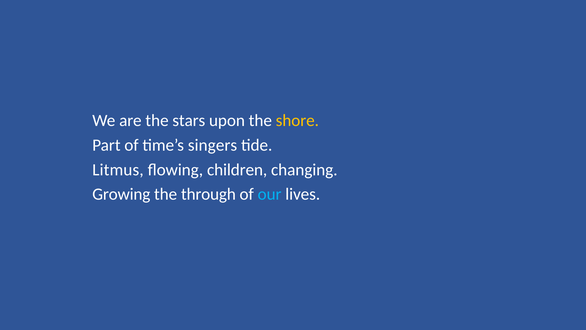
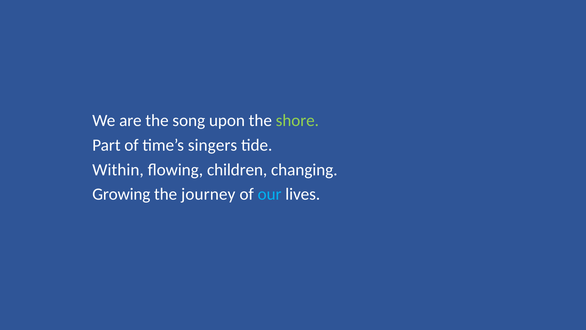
stars: stars -> song
shore colour: yellow -> light green
Litmus: Litmus -> Within
through: through -> journey
